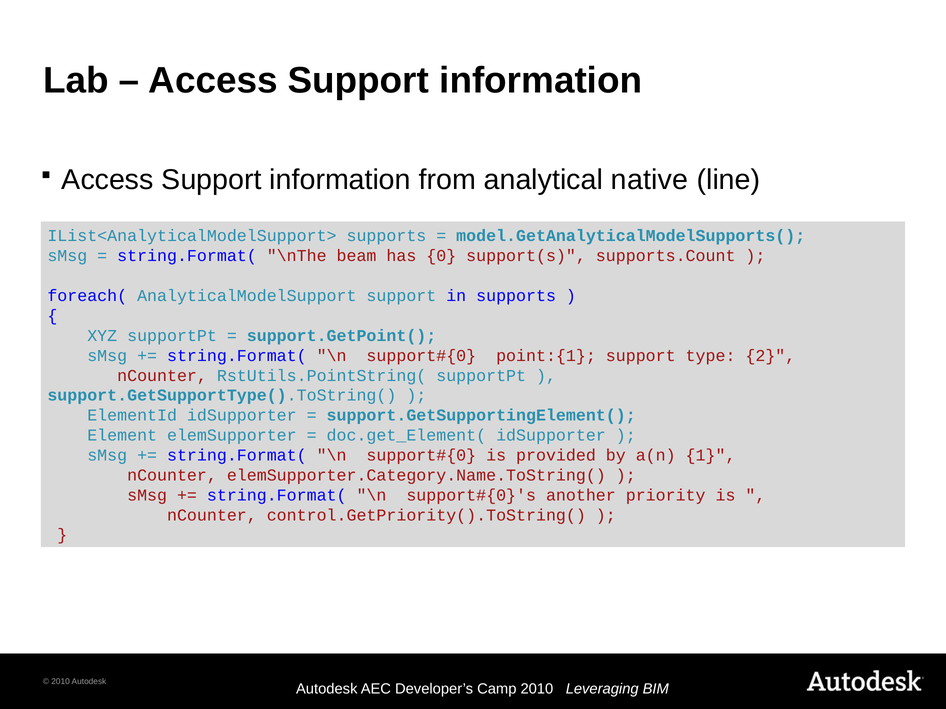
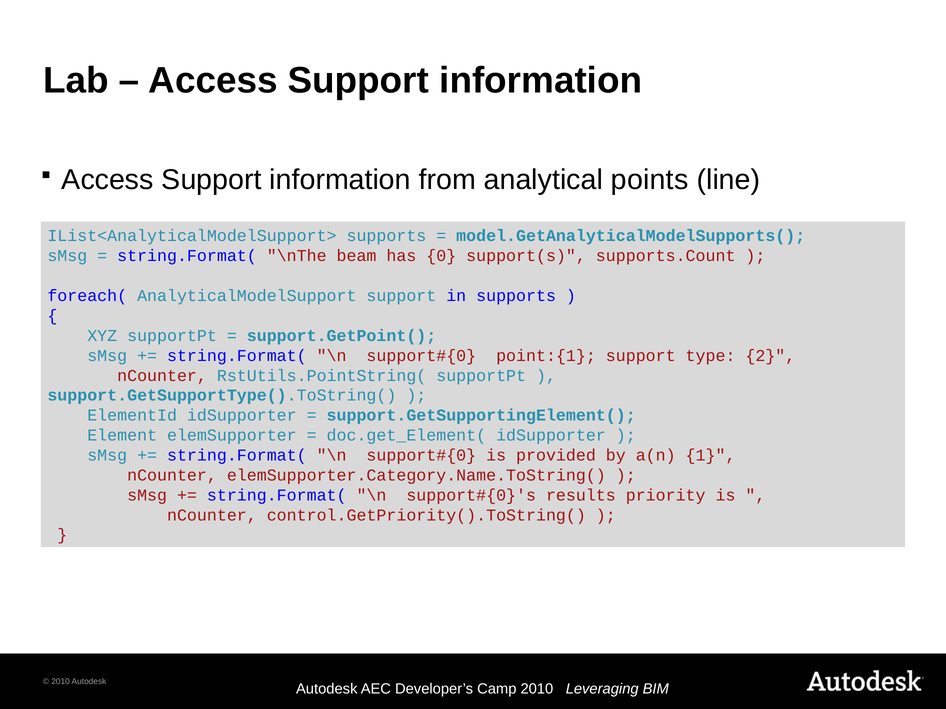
native: native -> points
another: another -> results
